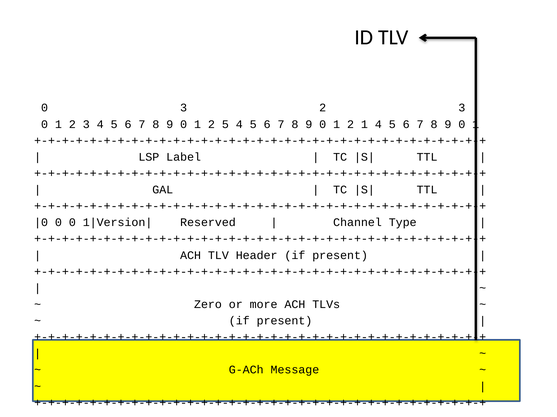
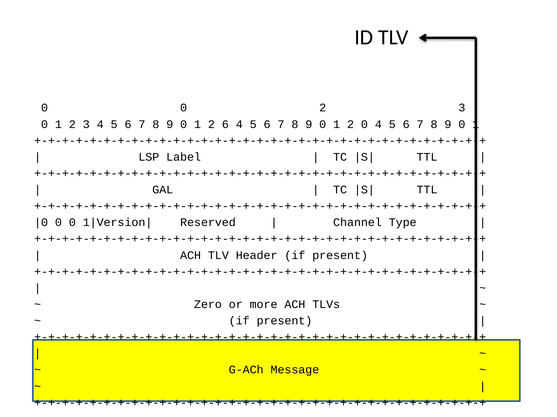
3 at (184, 108): 3 -> 0
2 5: 5 -> 6
2 1: 1 -> 0
